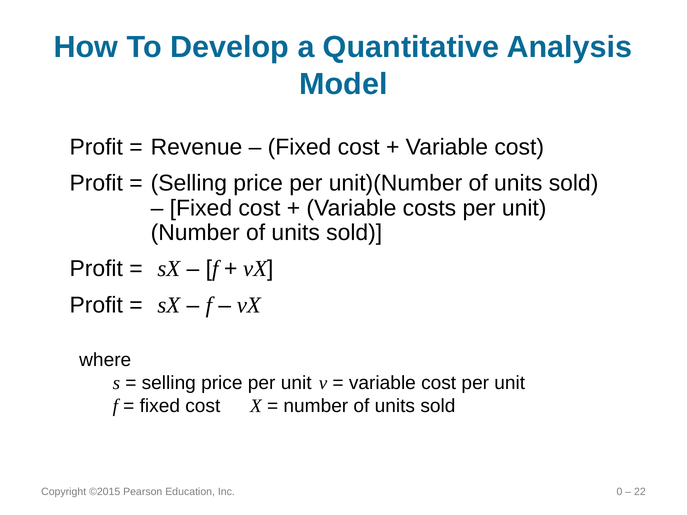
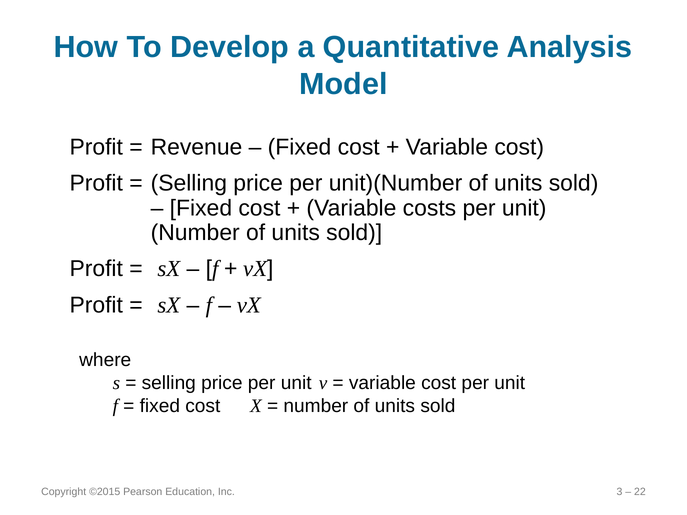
0: 0 -> 3
